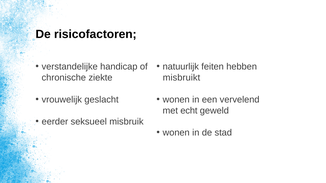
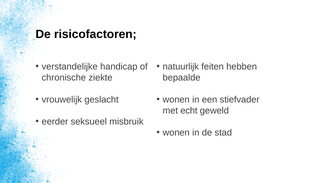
misbruikt: misbruikt -> bepaalde
vervelend: vervelend -> stiefvader
